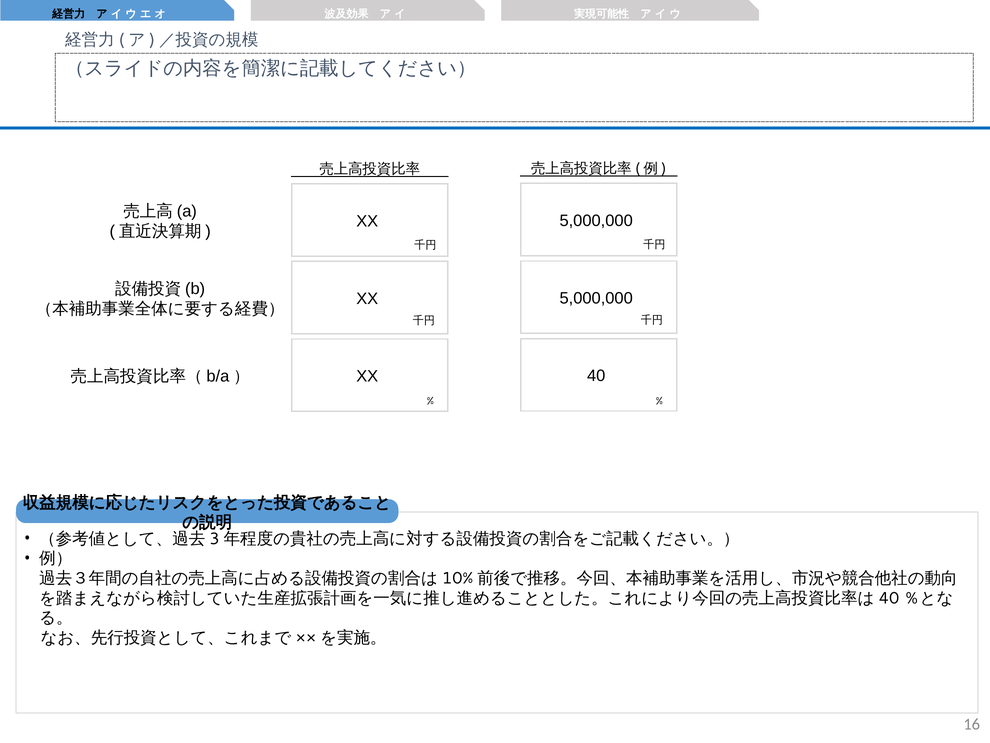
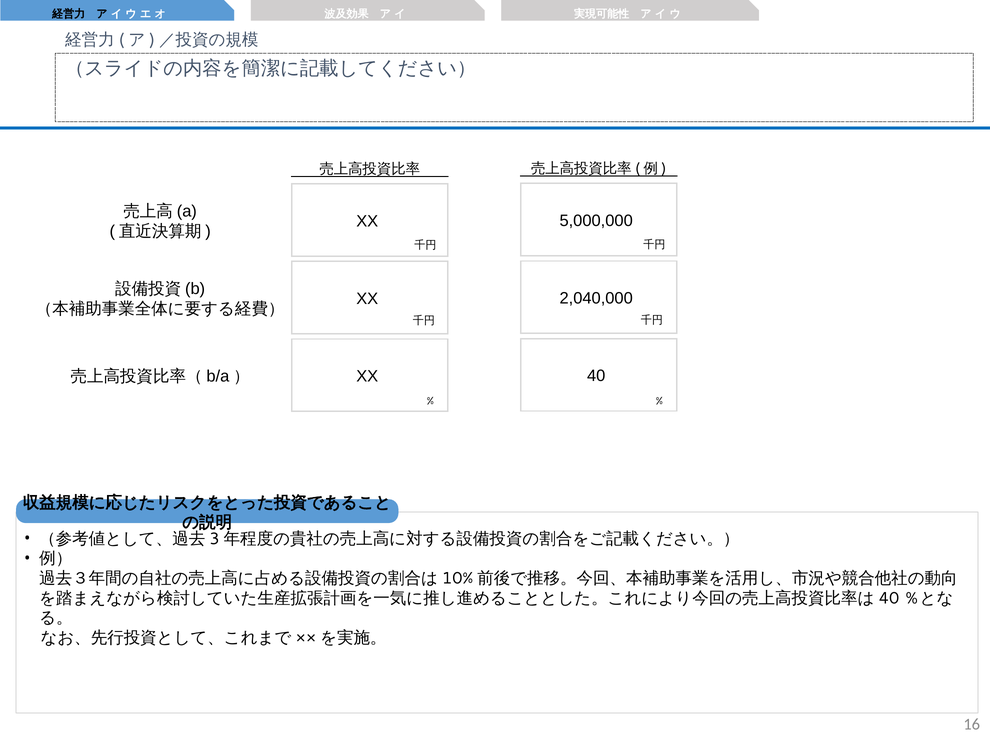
5,000,000 at (596, 298): 5,000,000 -> 2,040,000
